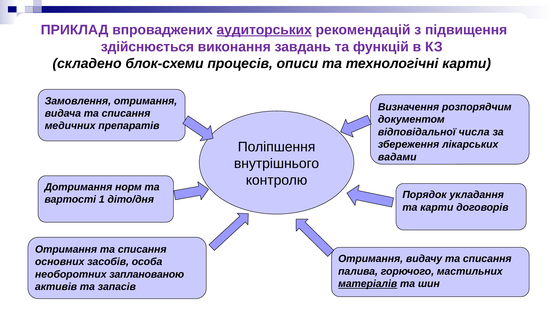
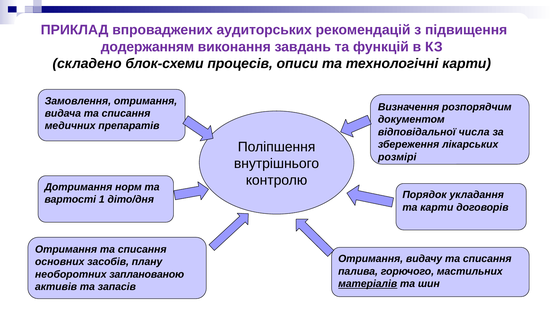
аудиторських underline: present -> none
здійснюється: здійснюється -> додержанням
вадами: вадами -> розмірі
особа: особа -> плану
